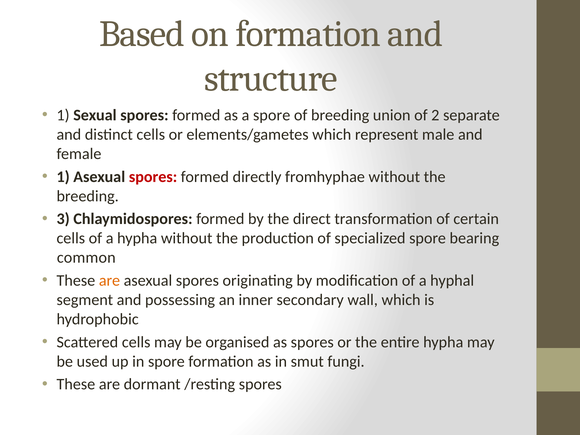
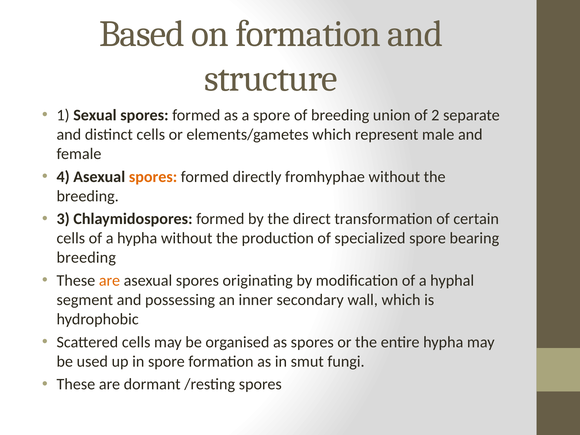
1 at (63, 177): 1 -> 4
spores at (153, 177) colour: red -> orange
common at (86, 258): common -> breeding
